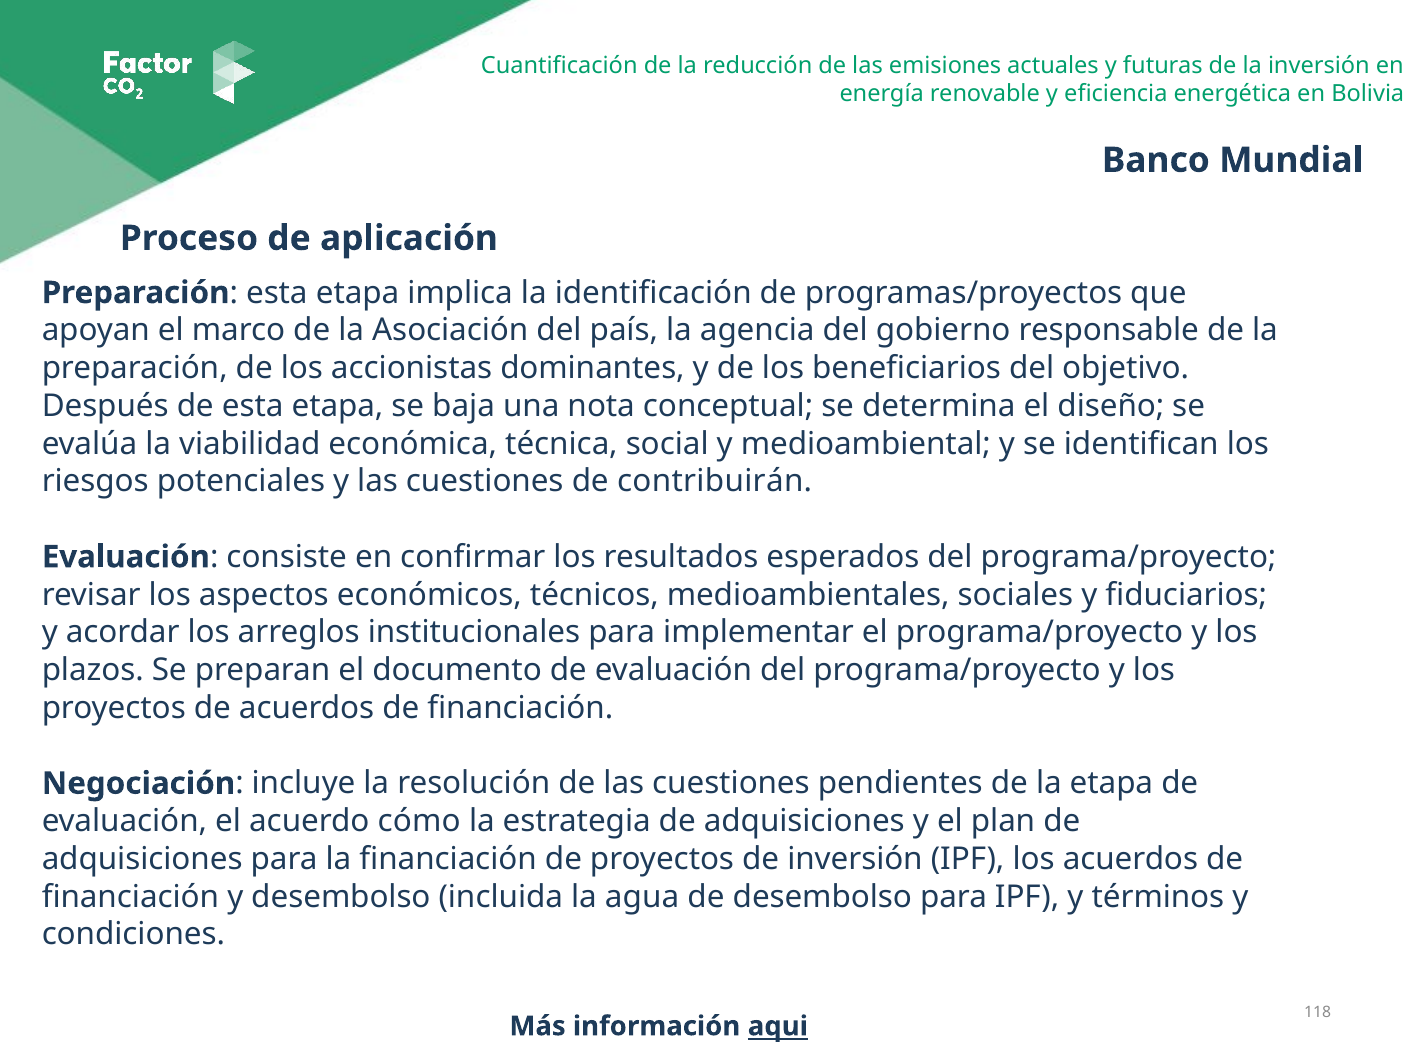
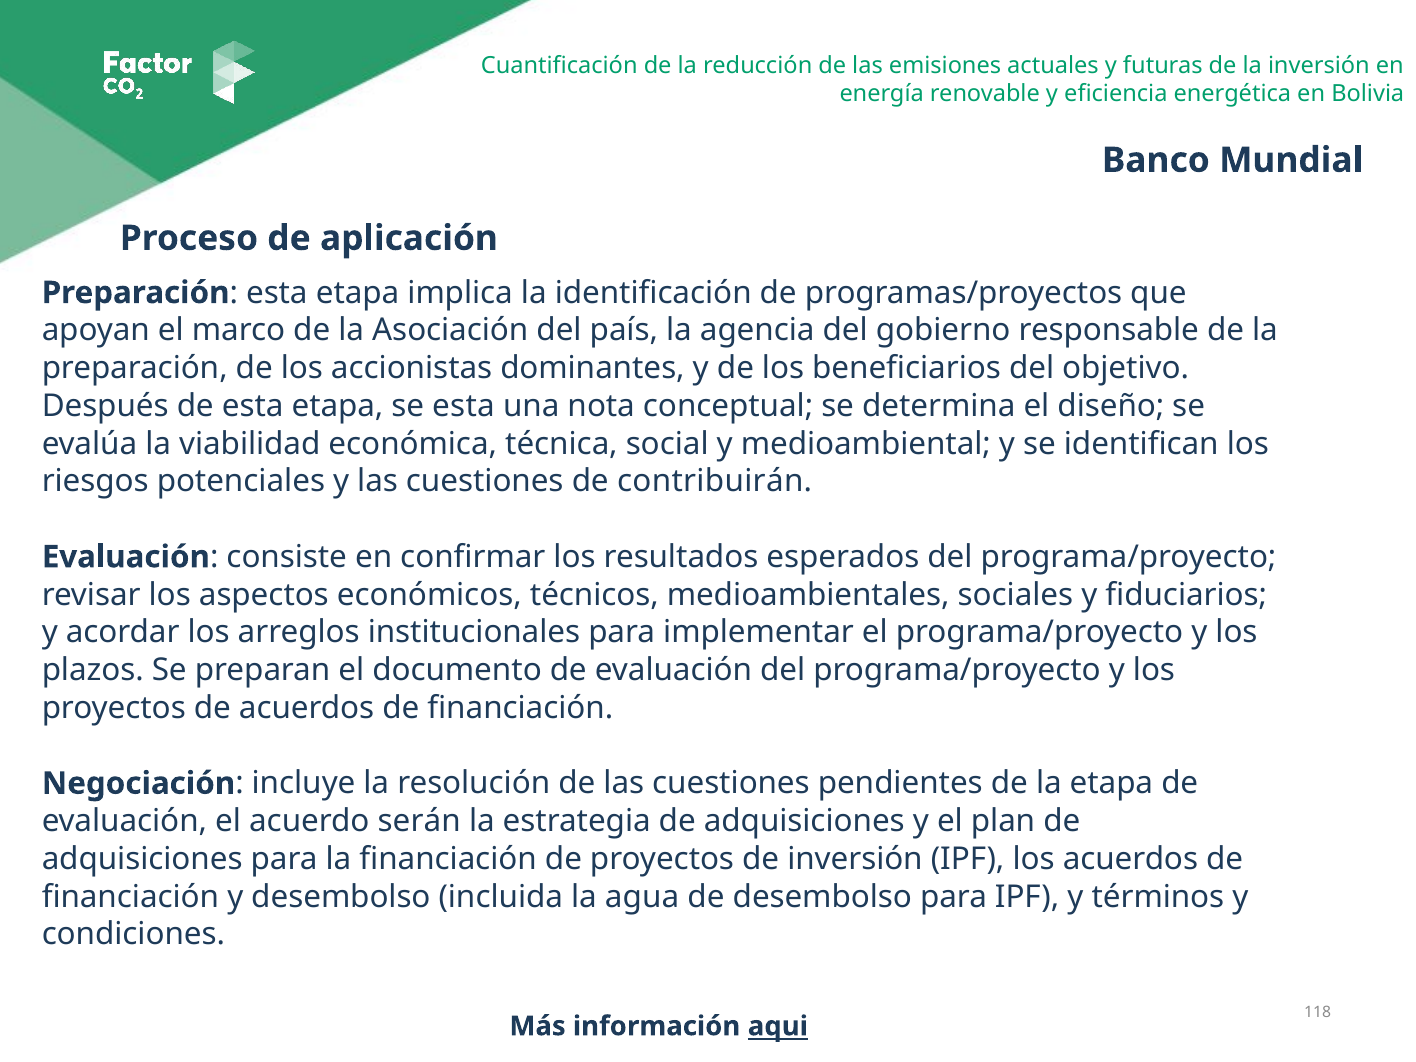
se baja: baja -> esta
cómo: cómo -> serán
